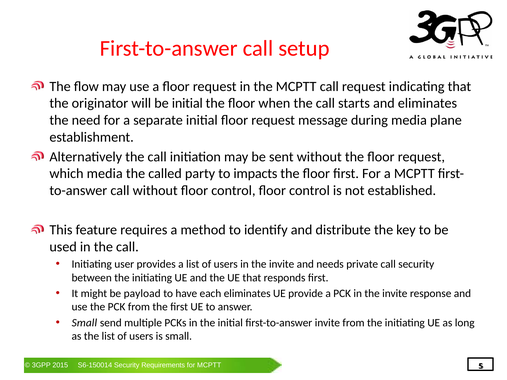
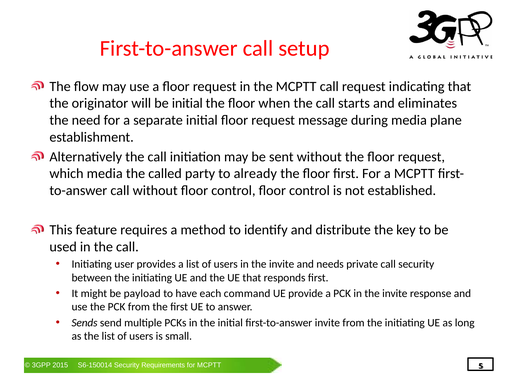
impacts: impacts -> already
each eliminates: eliminates -> command
Small at (84, 323): Small -> Sends
